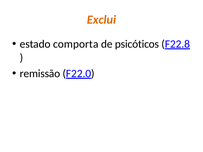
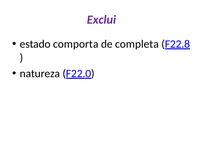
Exclui colour: orange -> purple
psicóticos: psicóticos -> completa
remissão: remissão -> natureza
